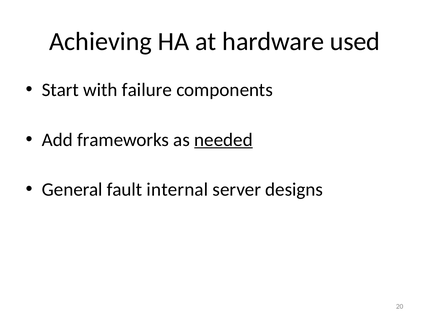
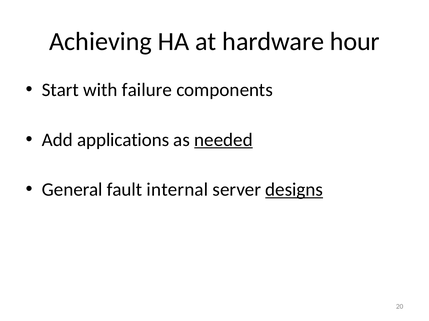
used: used -> hour
frameworks: frameworks -> applications
designs underline: none -> present
